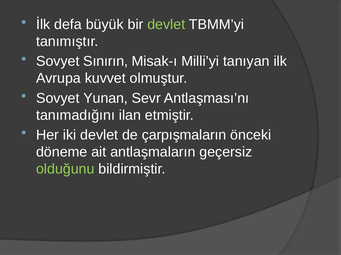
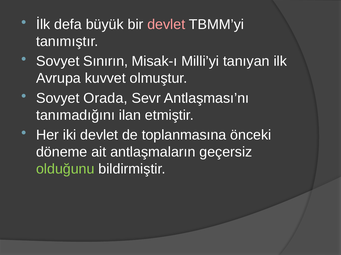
devlet at (166, 25) colour: light green -> pink
Yunan: Yunan -> Orada
çarpışmaların: çarpışmaların -> toplanmasına
